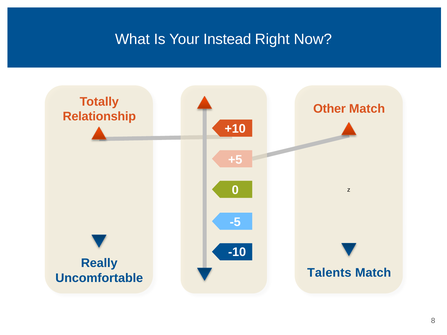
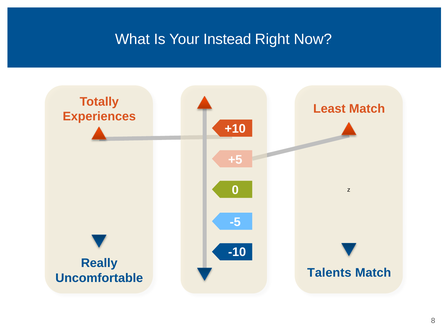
Other: Other -> Least
Relationship: Relationship -> Experiences
